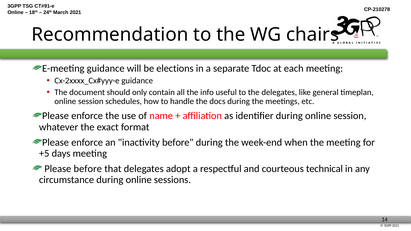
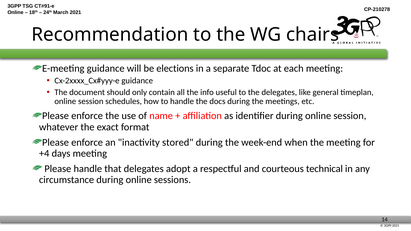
inactivity before: before -> stored
+5: +5 -> +4
Please before: before -> handle
